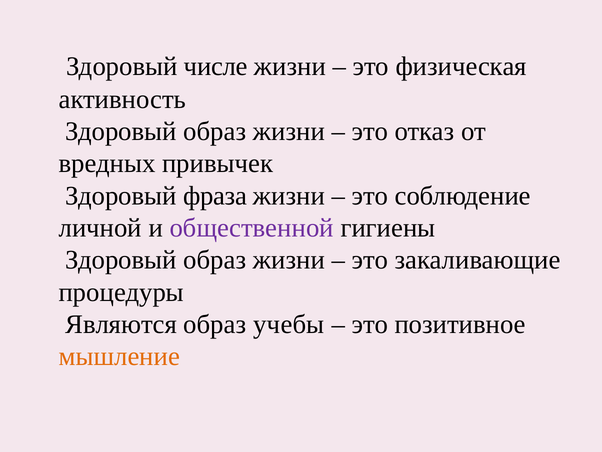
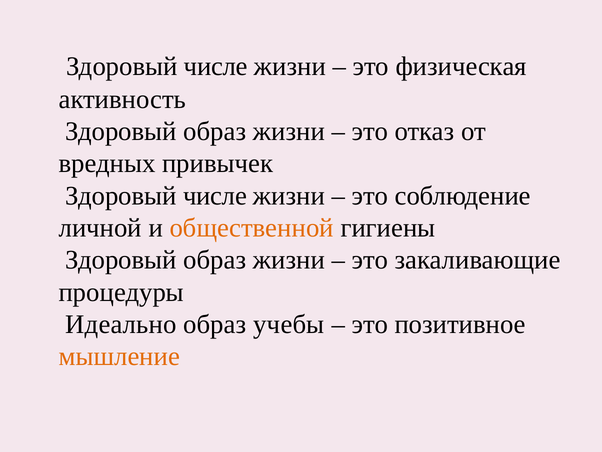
фраза at (215, 196): фраза -> числе
общественной colour: purple -> orange
Являются: Являются -> Идеально
